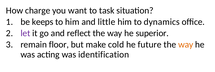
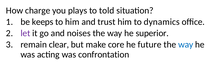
want: want -> plays
task: task -> told
little: little -> trust
reflect: reflect -> noises
floor: floor -> clear
cold: cold -> core
way at (186, 44) colour: orange -> blue
identification: identification -> confrontation
